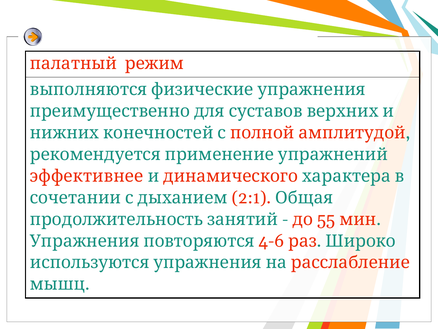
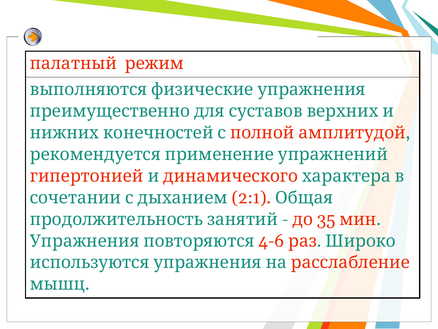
эффективнее: эффективнее -> гипертонией
55: 55 -> 35
